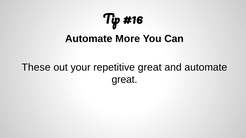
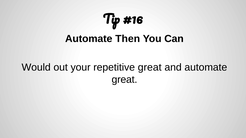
More: More -> Then
These: These -> Would
